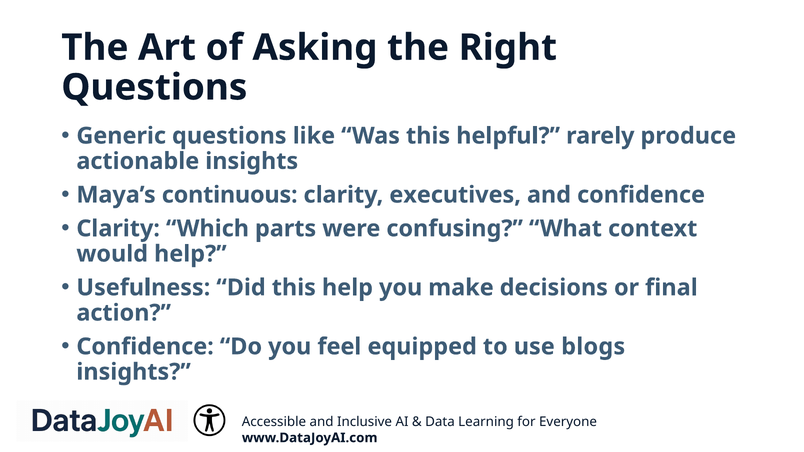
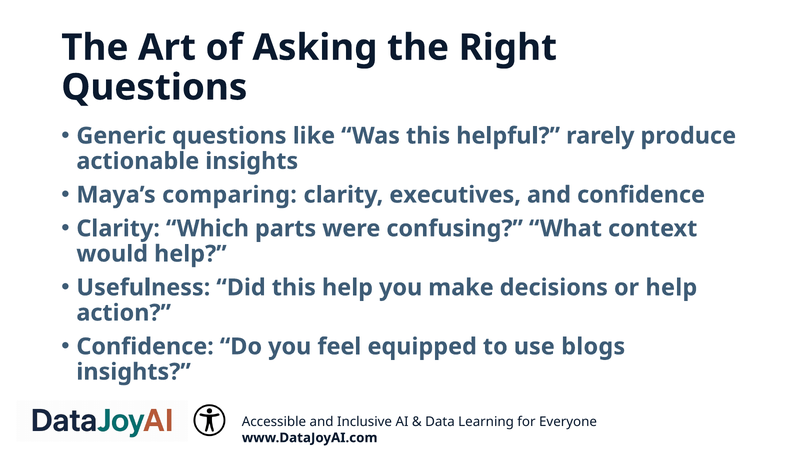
continuous: continuous -> comparing
or final: final -> help
